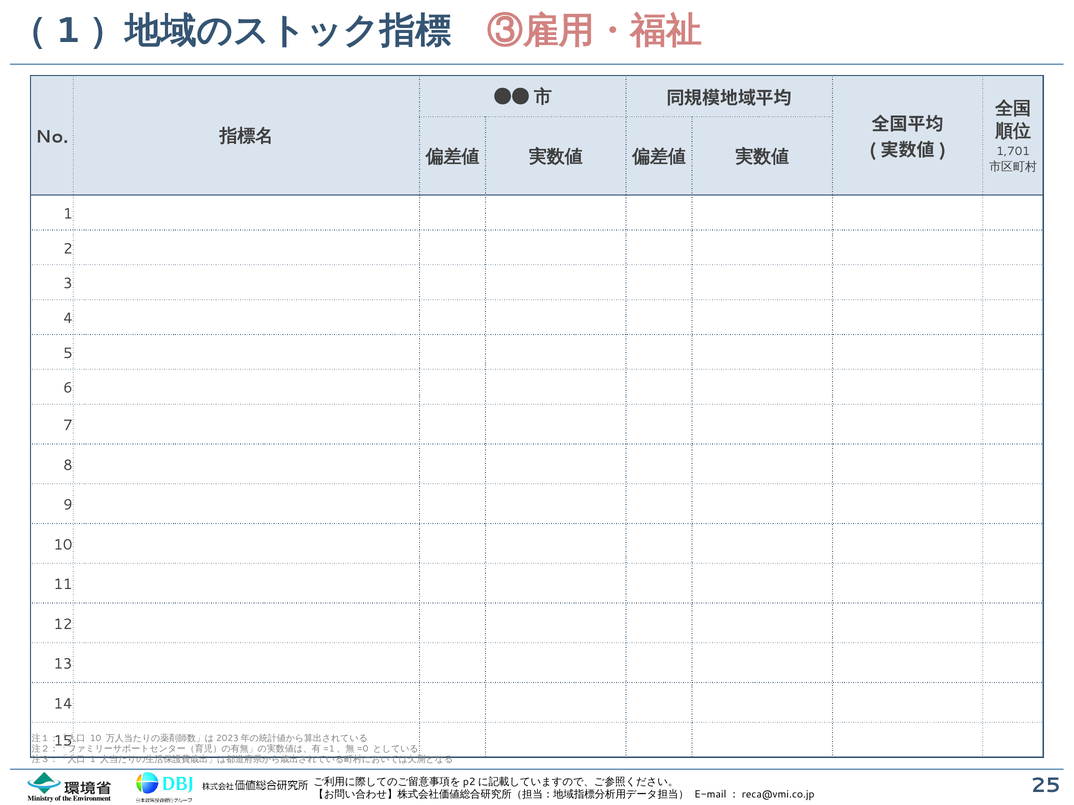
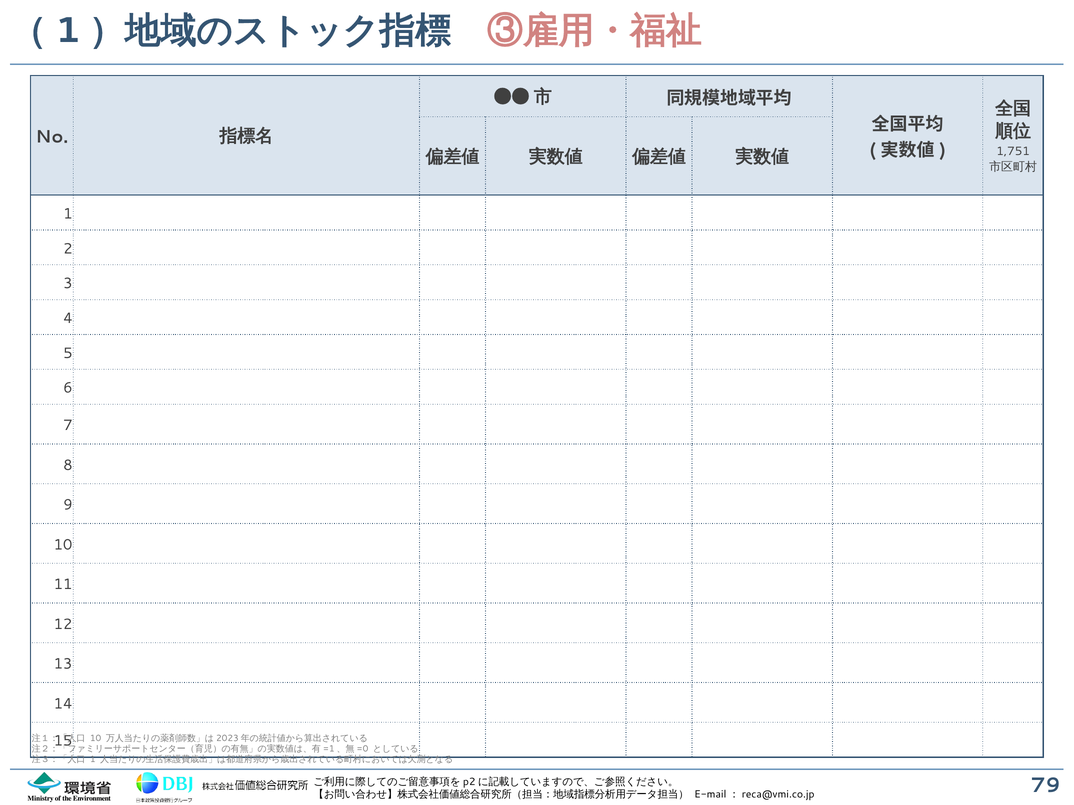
1,701: 1,701 -> 1,751
25: 25 -> 79
